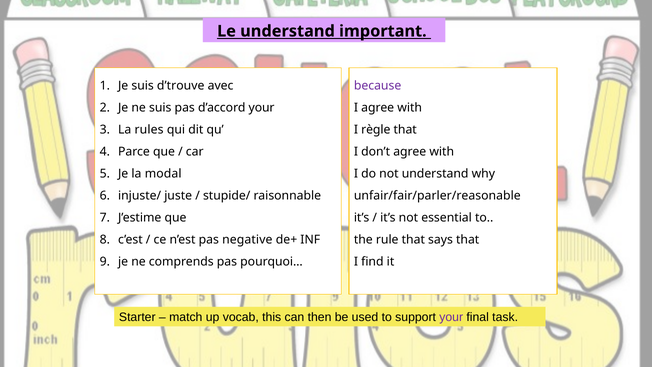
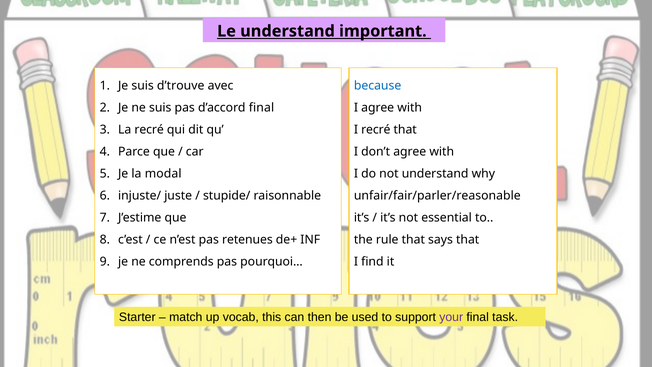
because colour: purple -> blue
d’accord your: your -> final
La rules: rules -> recré
I règle: règle -> recré
negative: negative -> retenues
